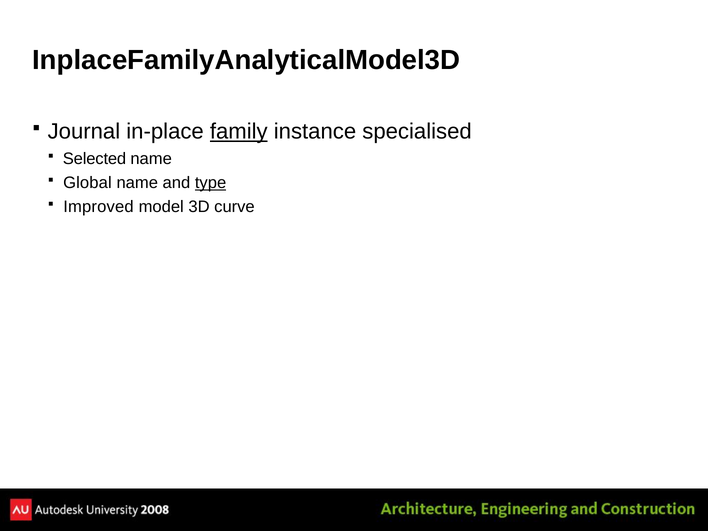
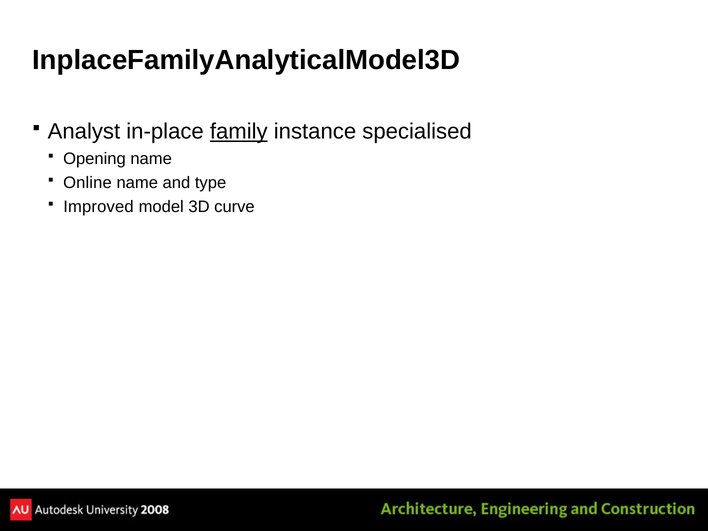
Journal: Journal -> Analyst
Selected: Selected -> Opening
Global: Global -> Online
type underline: present -> none
